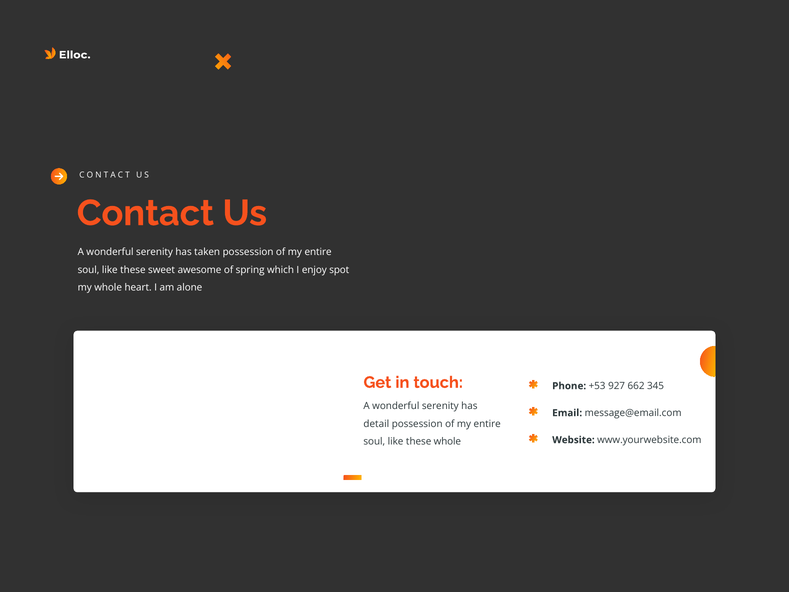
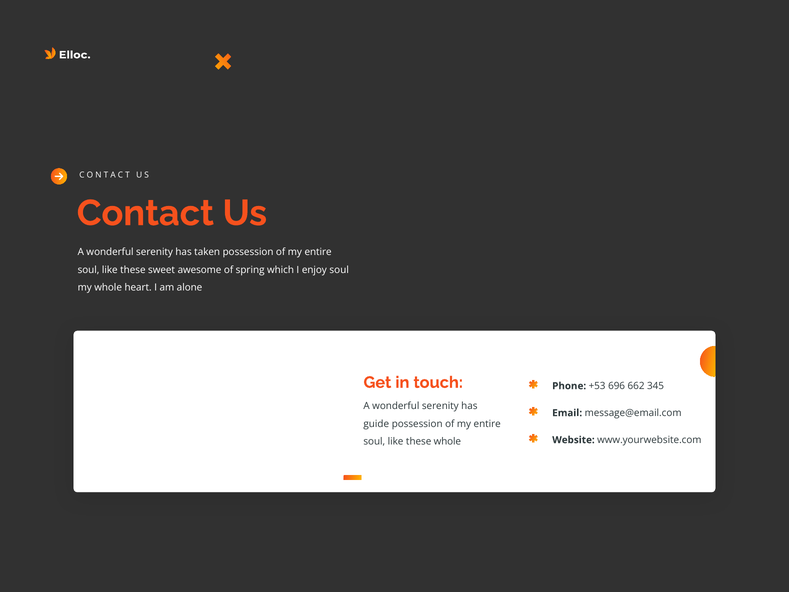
enjoy spot: spot -> soul
927: 927 -> 696
detail: detail -> guide
